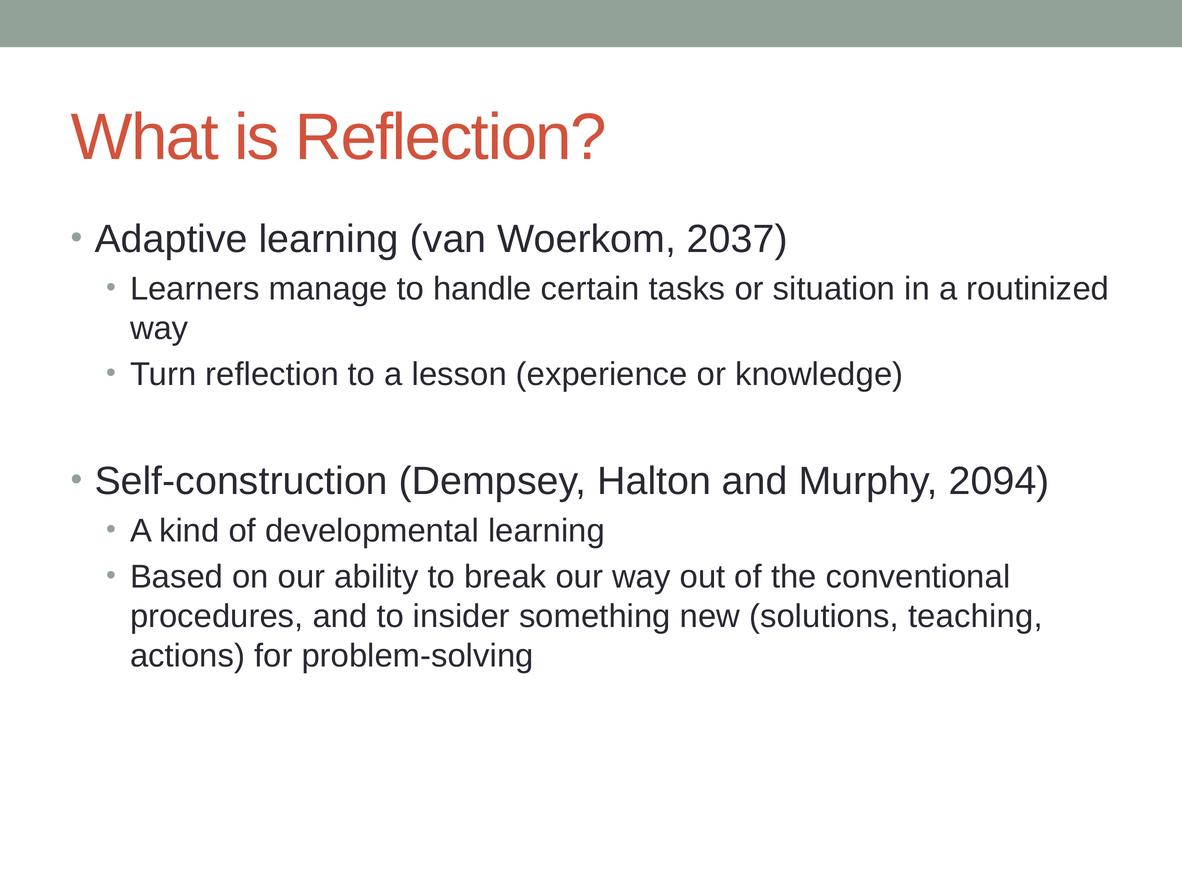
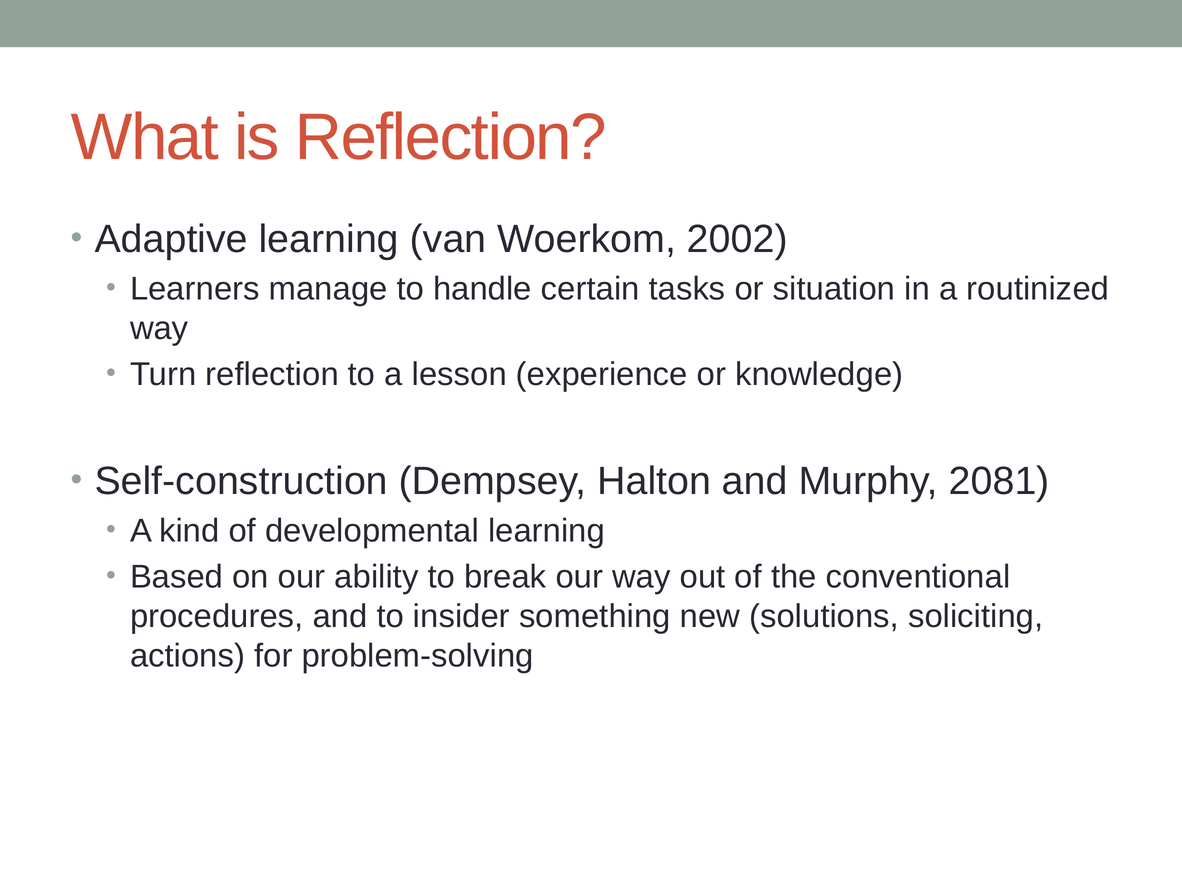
2037: 2037 -> 2002
2094: 2094 -> 2081
teaching: teaching -> soliciting
